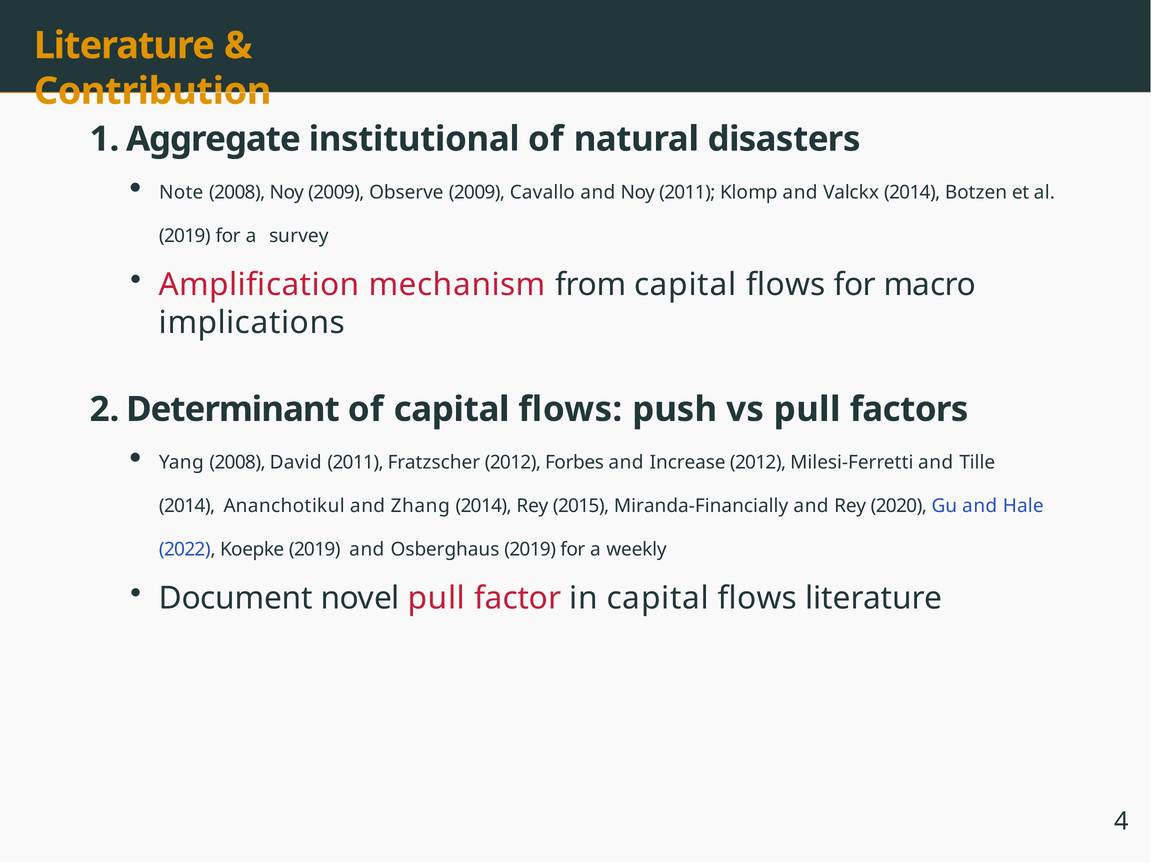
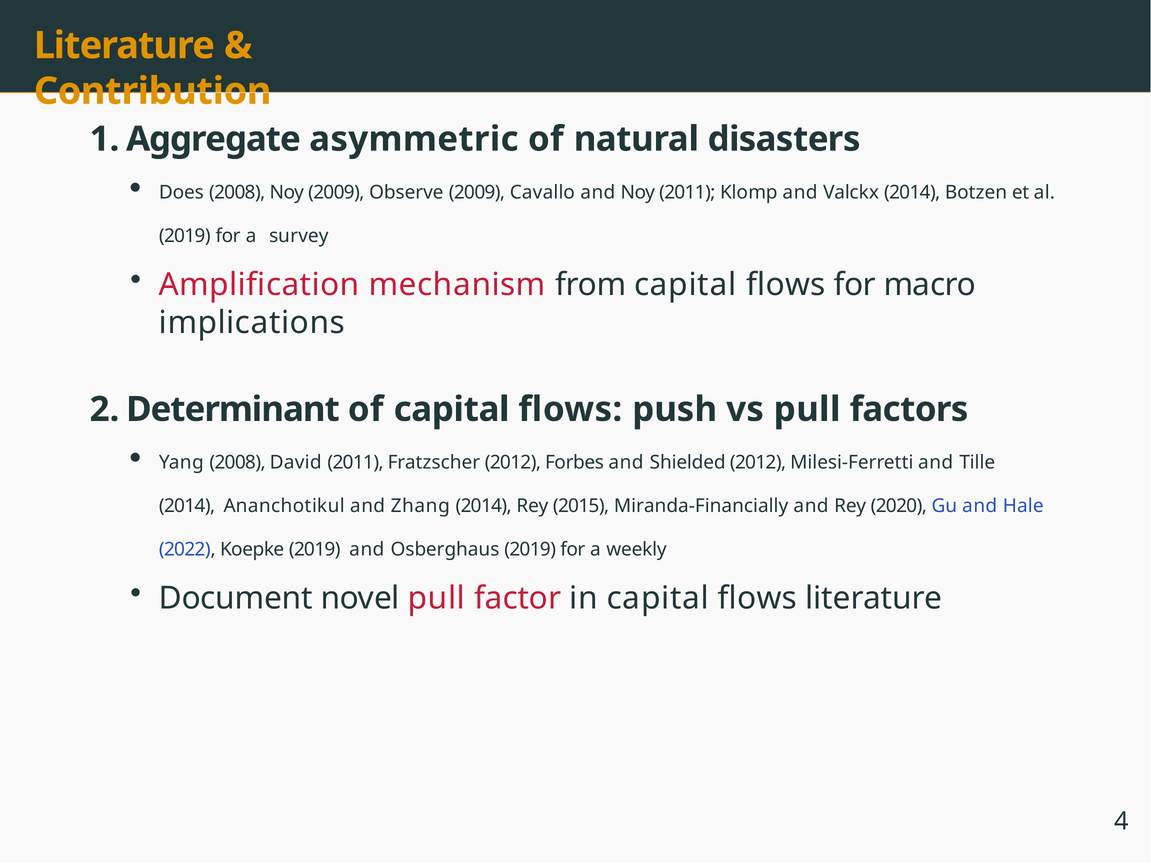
institutional: institutional -> asymmetric
Note: Note -> Does
Increase: Increase -> Shielded
